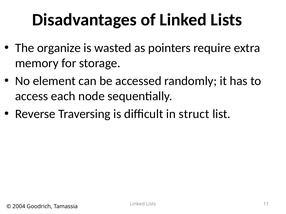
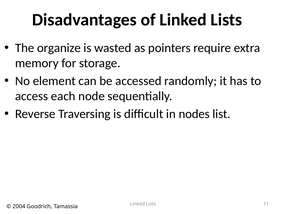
struct: struct -> nodes
